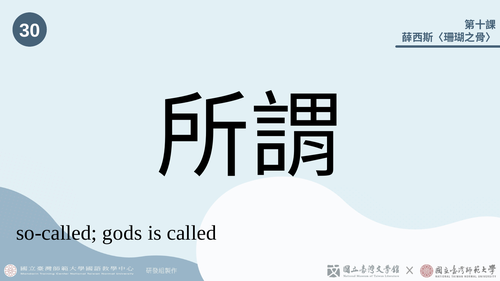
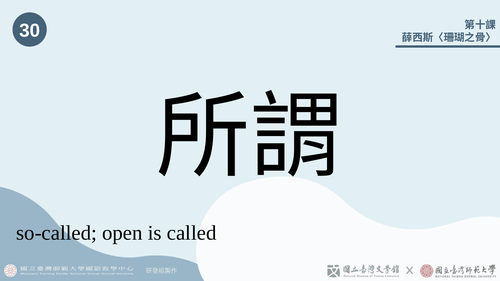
gods: gods -> open
